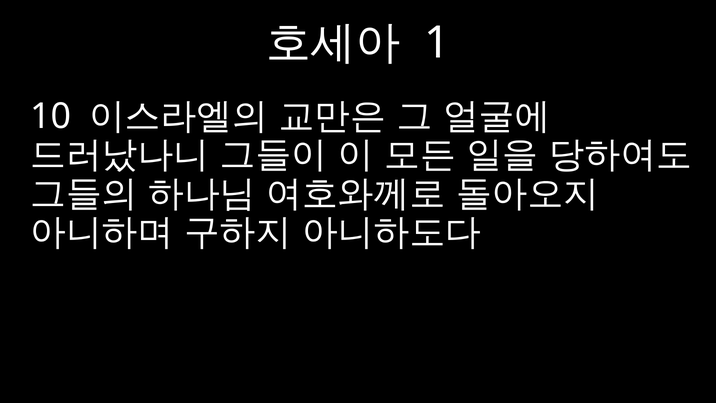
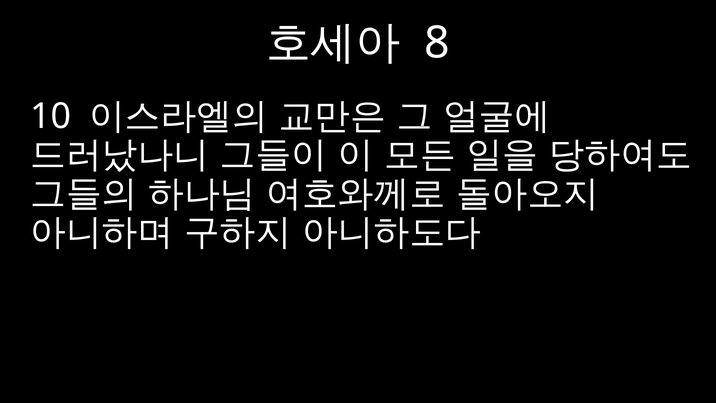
1: 1 -> 8
